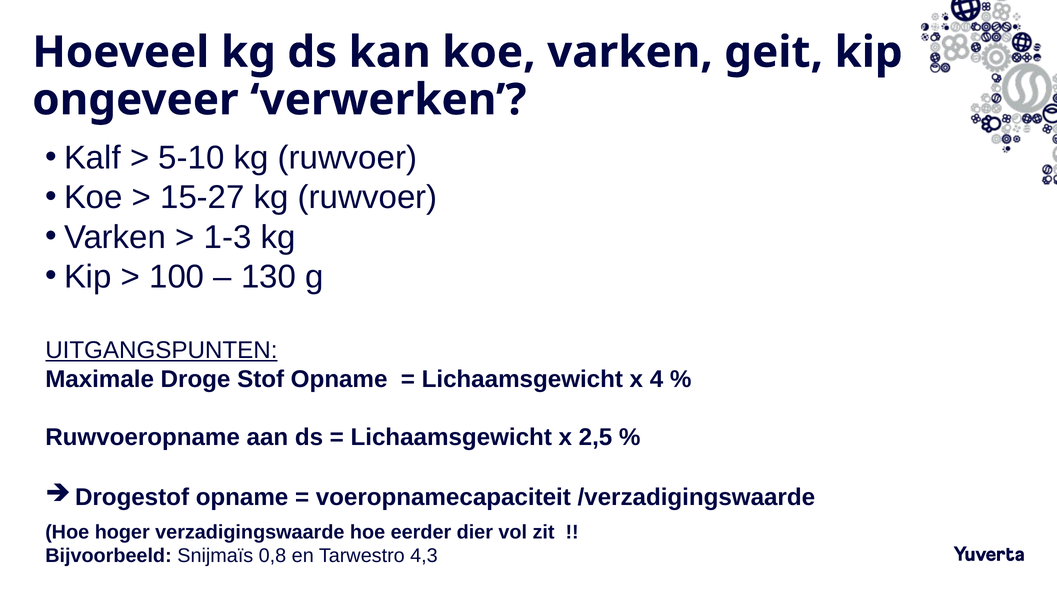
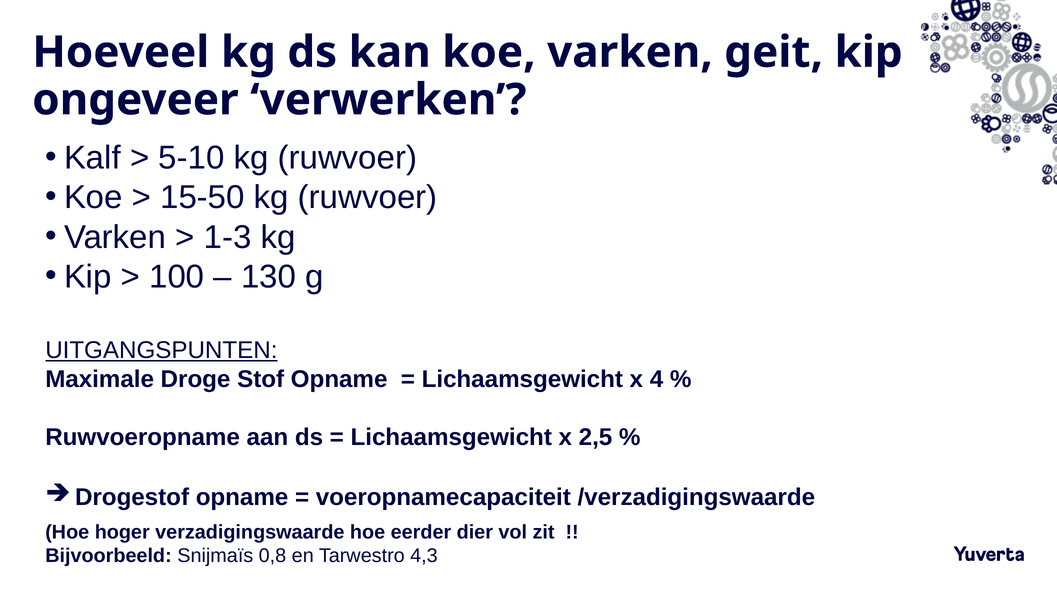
15-27: 15-27 -> 15-50
